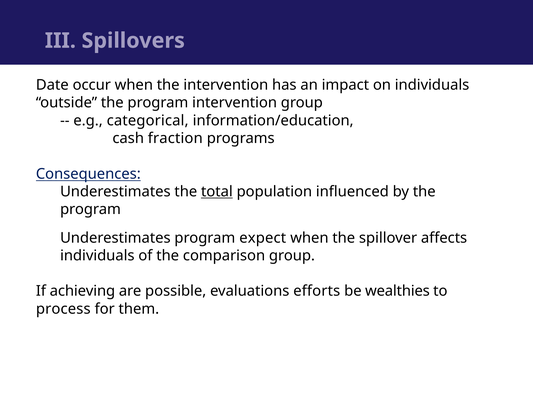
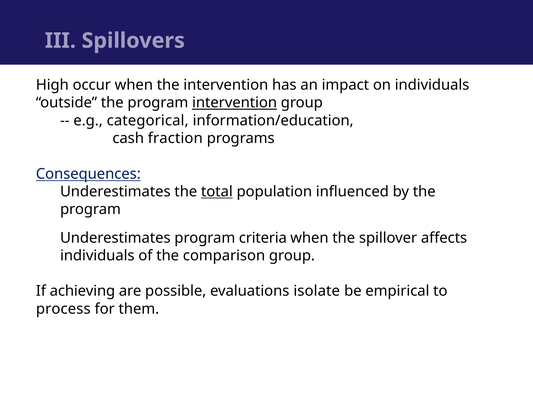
Date: Date -> High
intervention at (235, 103) underline: none -> present
expect: expect -> criteria
efforts: efforts -> isolate
wealthies: wealthies -> empirical
